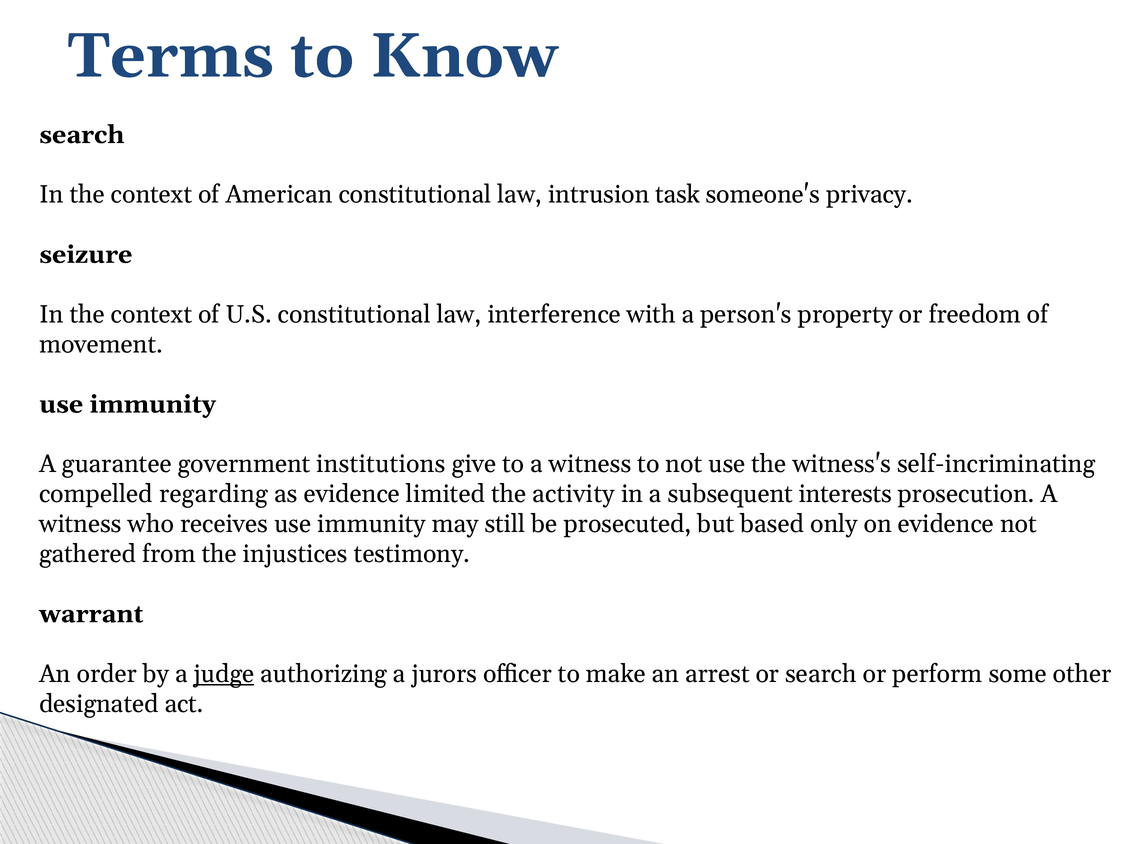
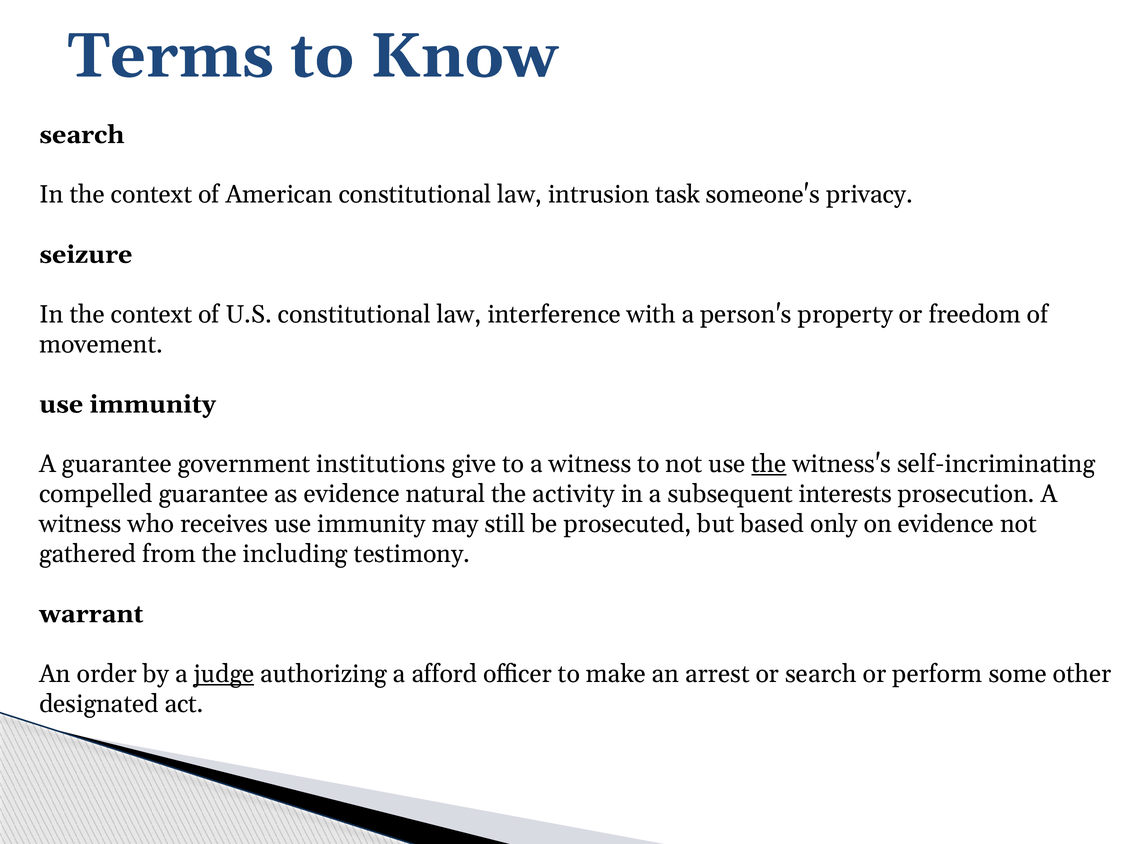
the at (769, 464) underline: none -> present
compelled regarding: regarding -> guarantee
limited: limited -> natural
injustices: injustices -> including
jurors: jurors -> afford
